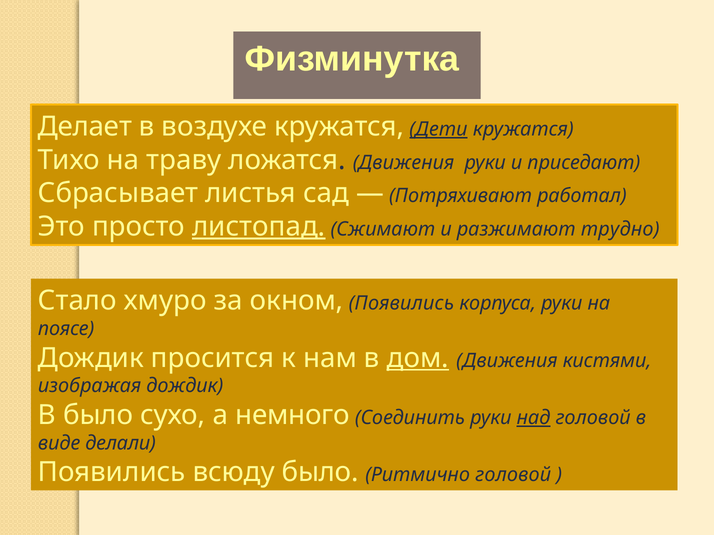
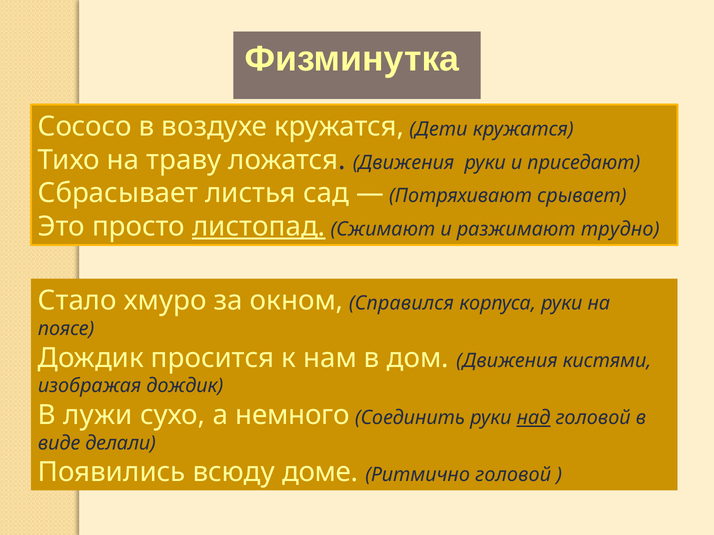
Делает: Делает -> Сососо
Дети underline: present -> none
работал: работал -> срывает
окном Появились: Появились -> Справился
дом underline: present -> none
В было: было -> лужи
всюду было: было -> доме
